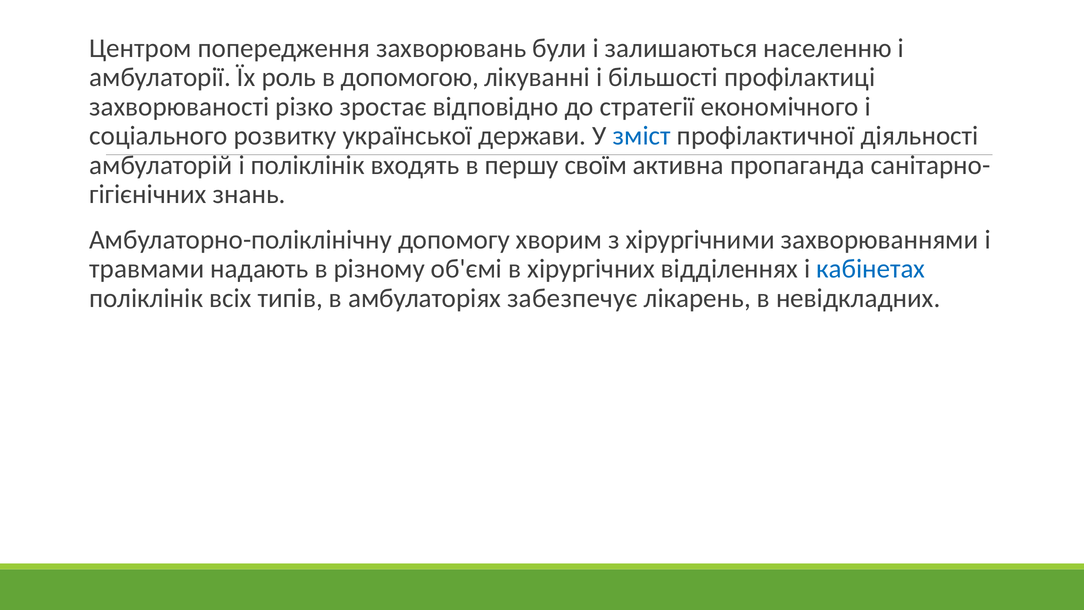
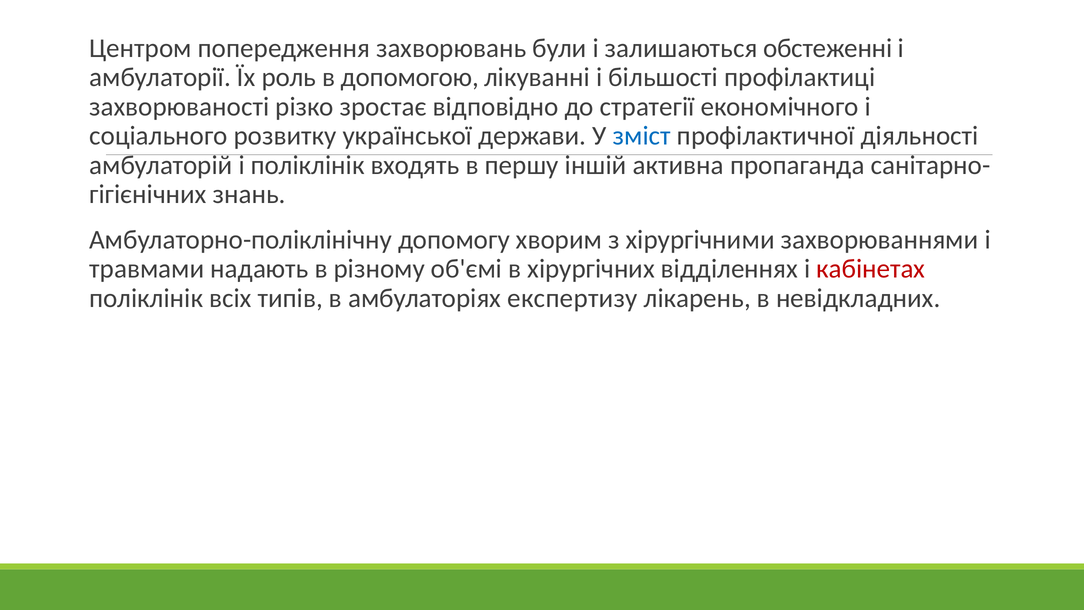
населенню: населенню -> обстеженні
своїм: своїм -> іншій
кабінетах colour: blue -> red
забезпечує: забезпечує -> експертизу
